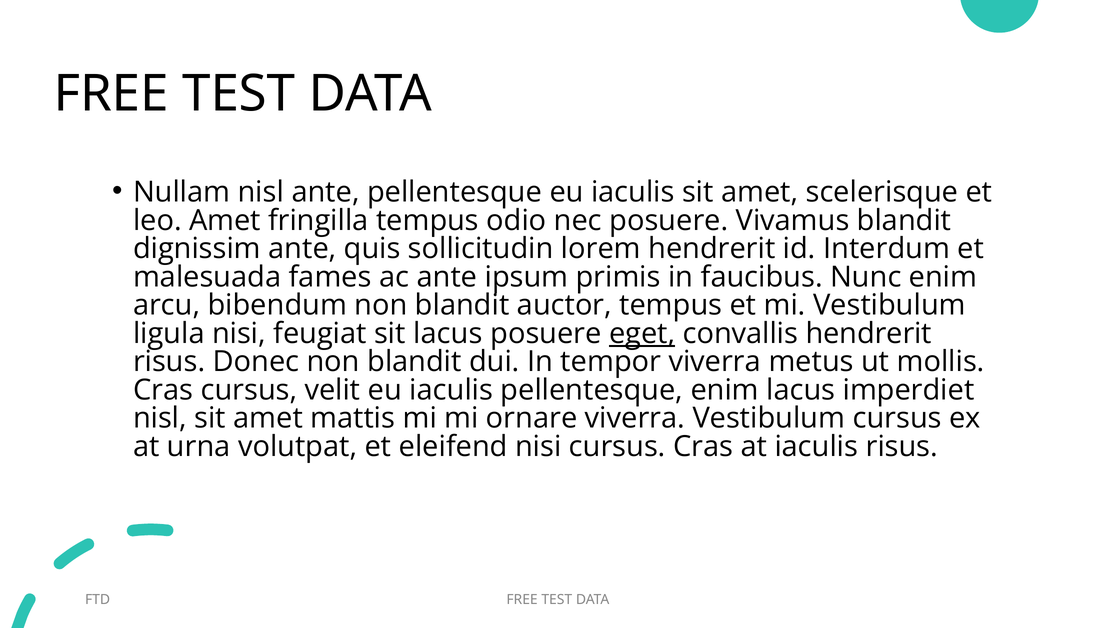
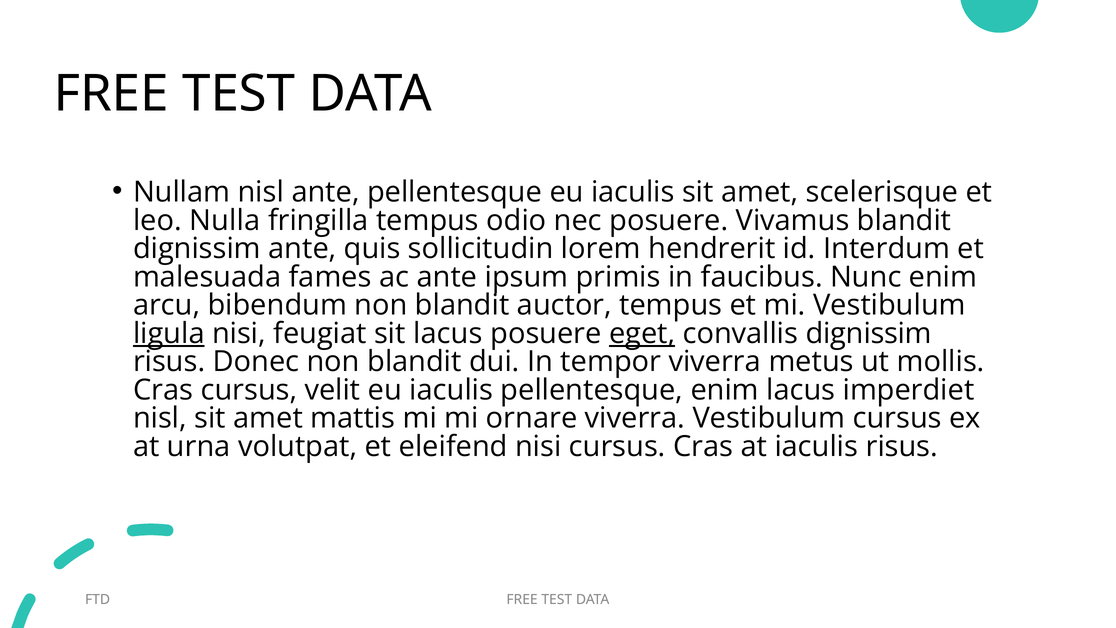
leo Amet: Amet -> Nulla
ligula underline: none -> present
convallis hendrerit: hendrerit -> dignissim
